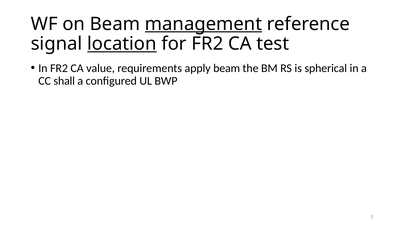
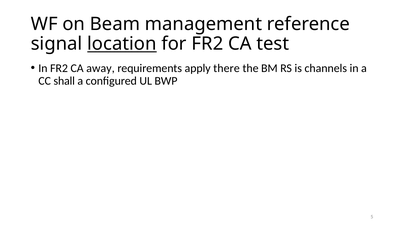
management underline: present -> none
value: value -> away
apply beam: beam -> there
spherical: spherical -> channels
